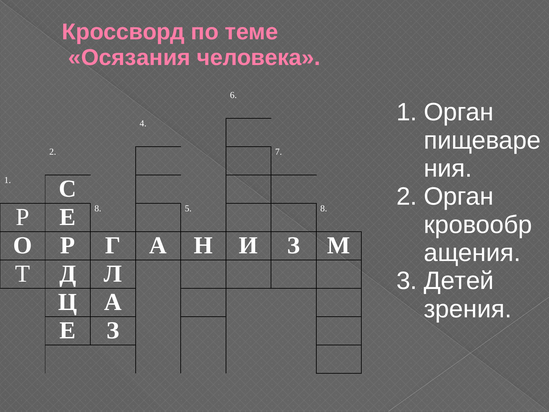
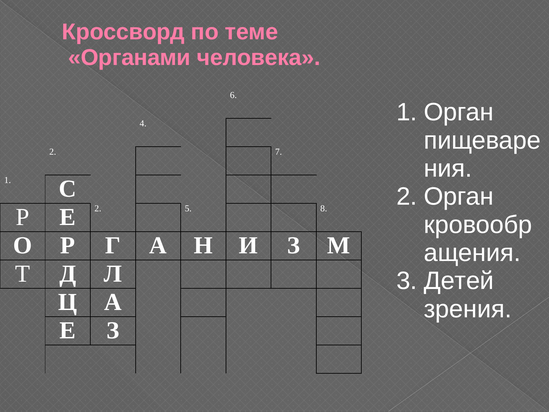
Осязания: Осязания -> Органами
Е 8: 8 -> 2
